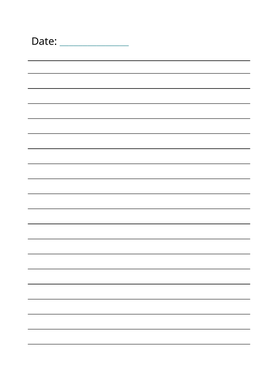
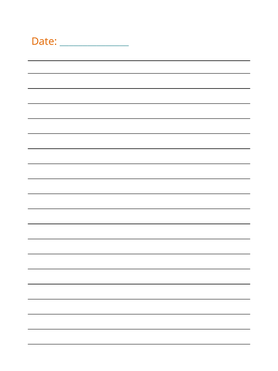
Date colour: black -> orange
